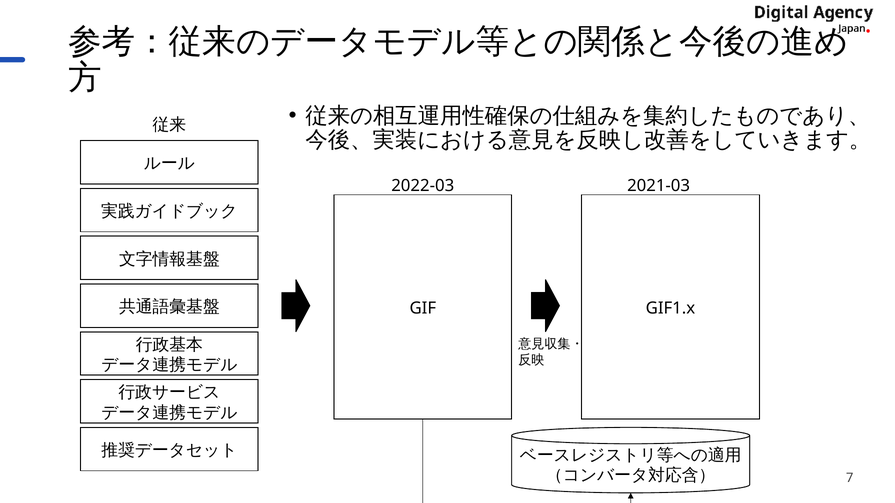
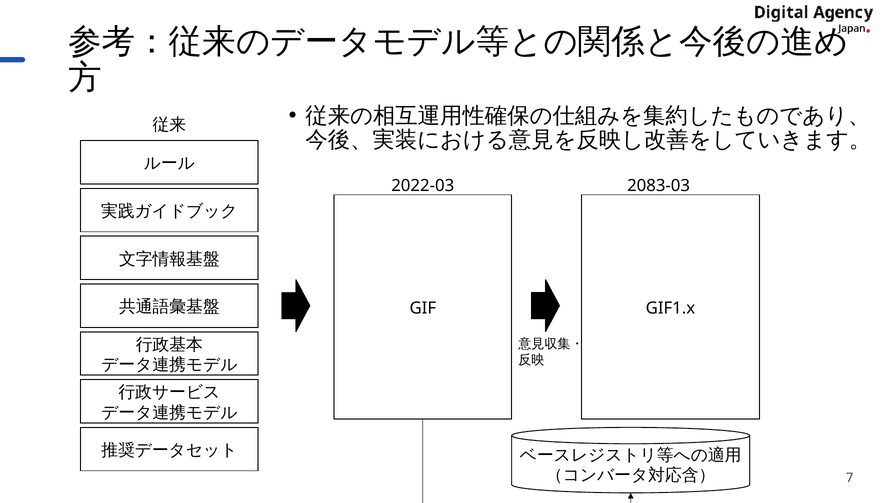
2021-03: 2021-03 -> 2083-03
